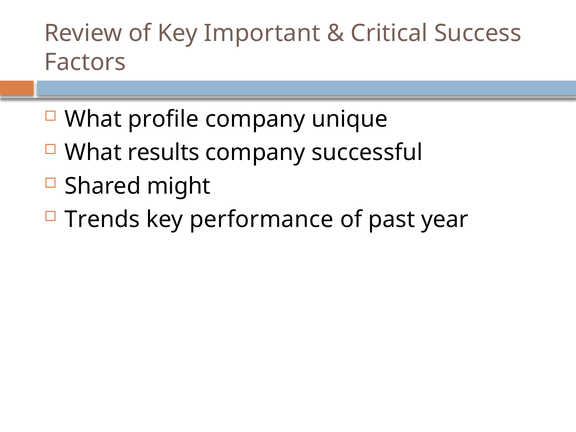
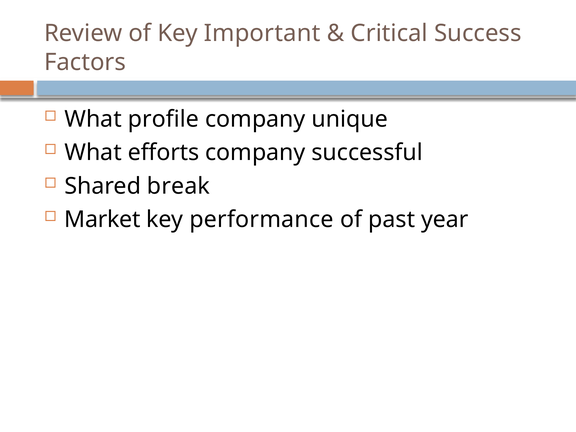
results: results -> efforts
might: might -> break
Trends: Trends -> Market
